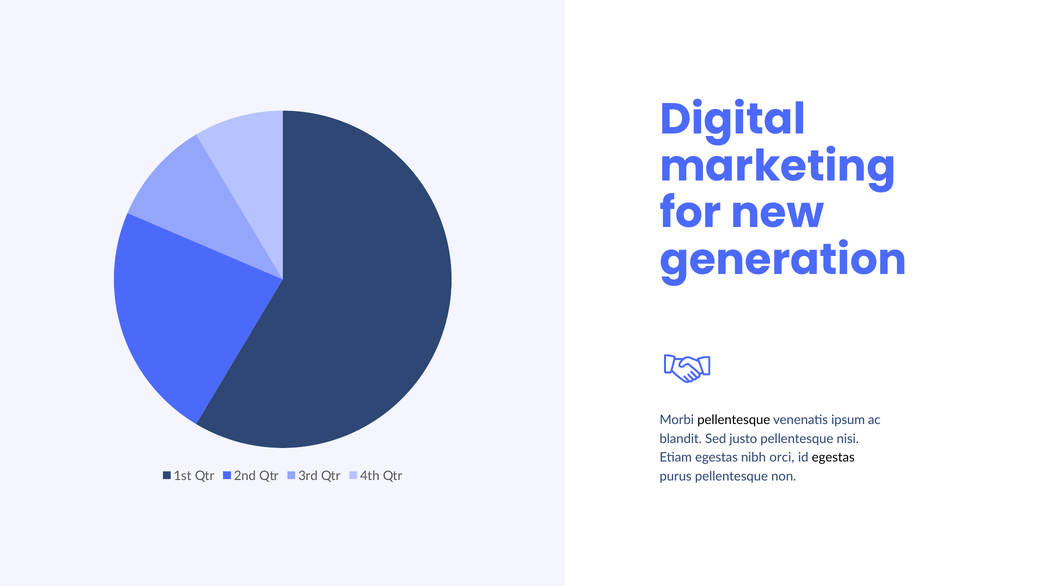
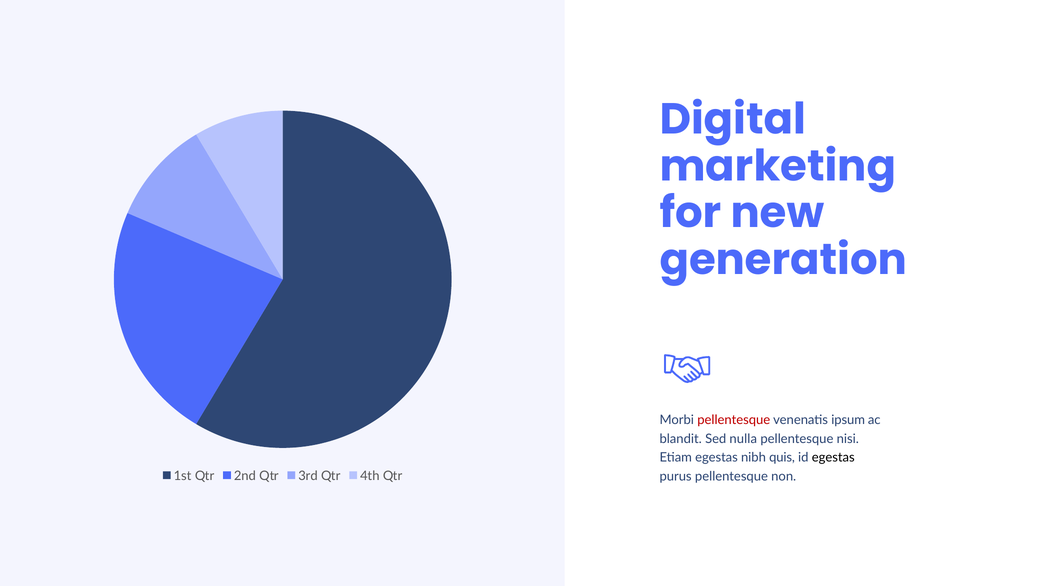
pellentesque at (734, 421) colour: black -> red
justo: justo -> nulla
orci: orci -> quis
